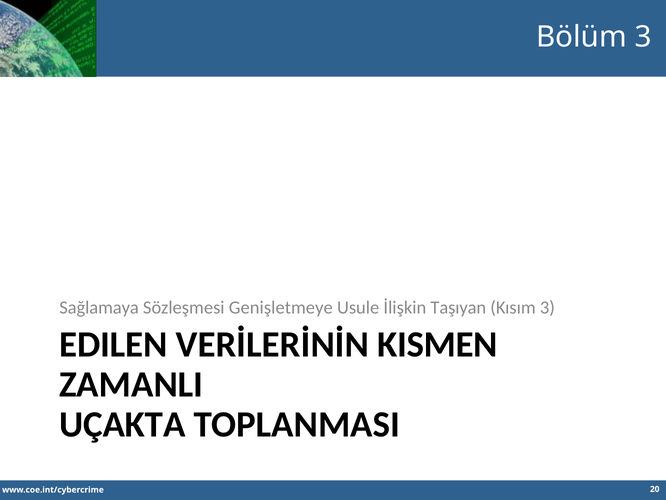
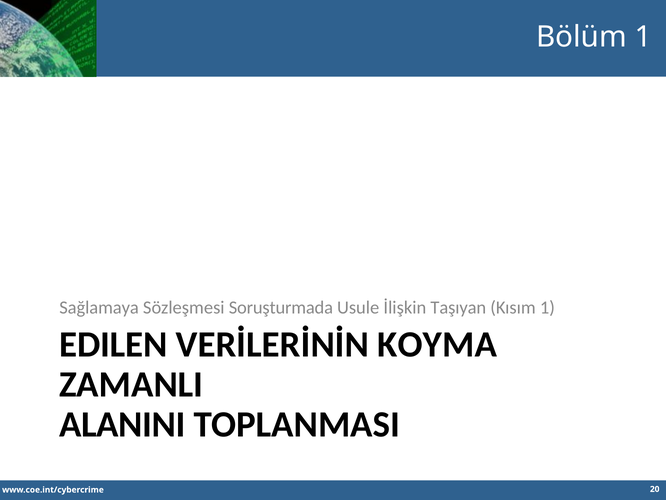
Bölüm 3: 3 -> 1
Genişletmeye: Genişletmeye -> Soruşturmada
Kısım 3: 3 -> 1
KISMEN: KISMEN -> KOYMA
UÇAKTA: UÇAKTA -> ALANINI
